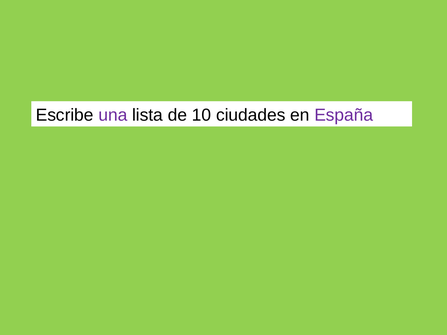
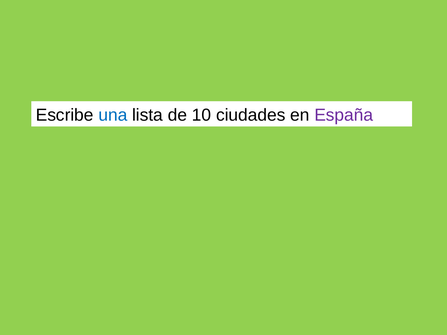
una colour: purple -> blue
